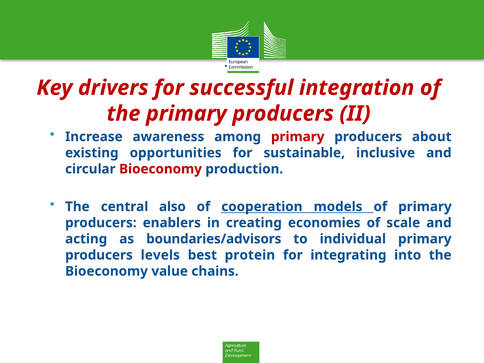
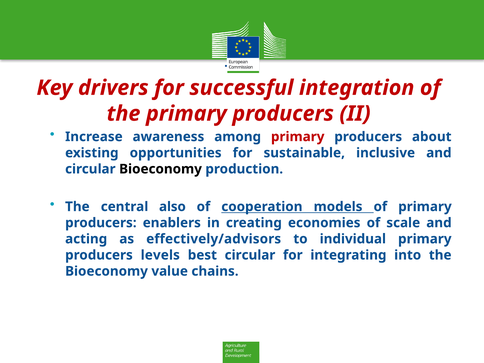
Bioeconomy at (160, 169) colour: red -> black
boundaries/advisors: boundaries/advisors -> effectively/advisors
best protein: protein -> circular
